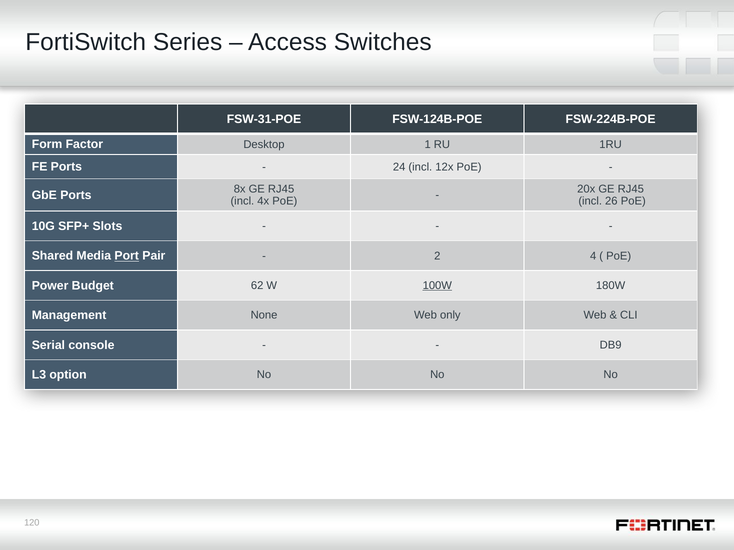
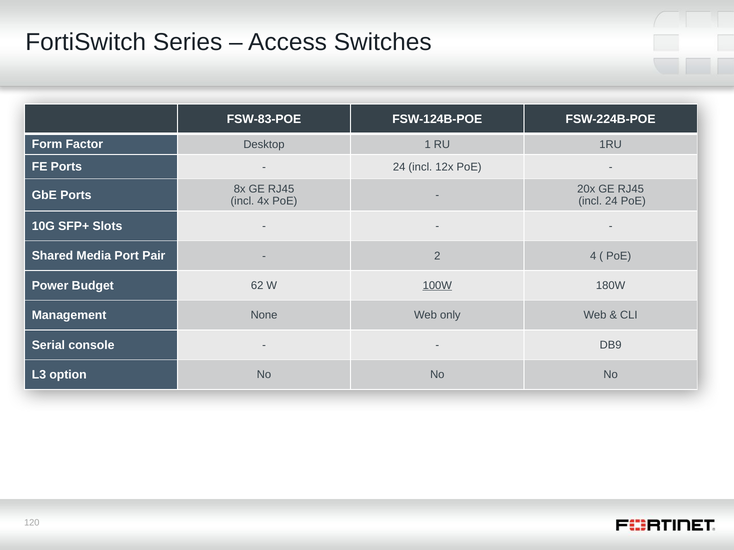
FSW-31-POE: FSW-31-POE -> FSW-83-POE
incl 26: 26 -> 24
Port underline: present -> none
